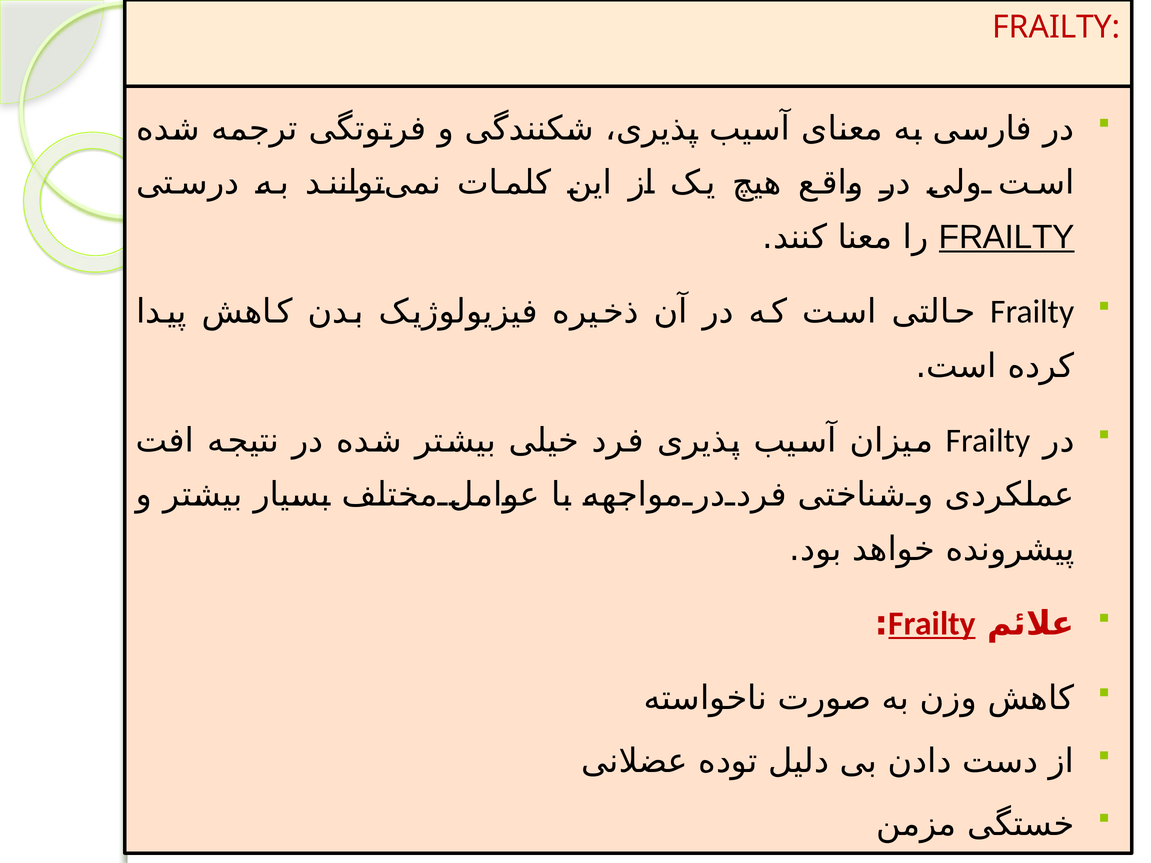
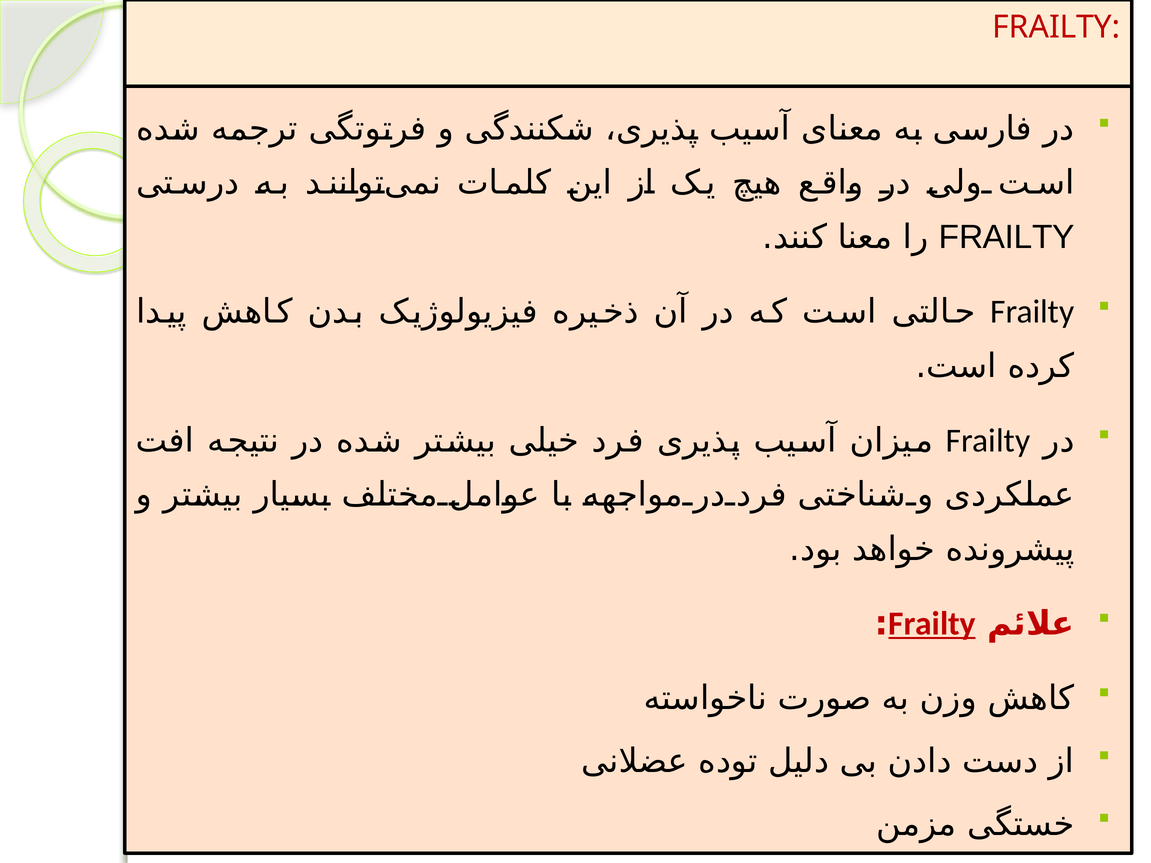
FRAILTY at (1007, 237) underline: present -> none
